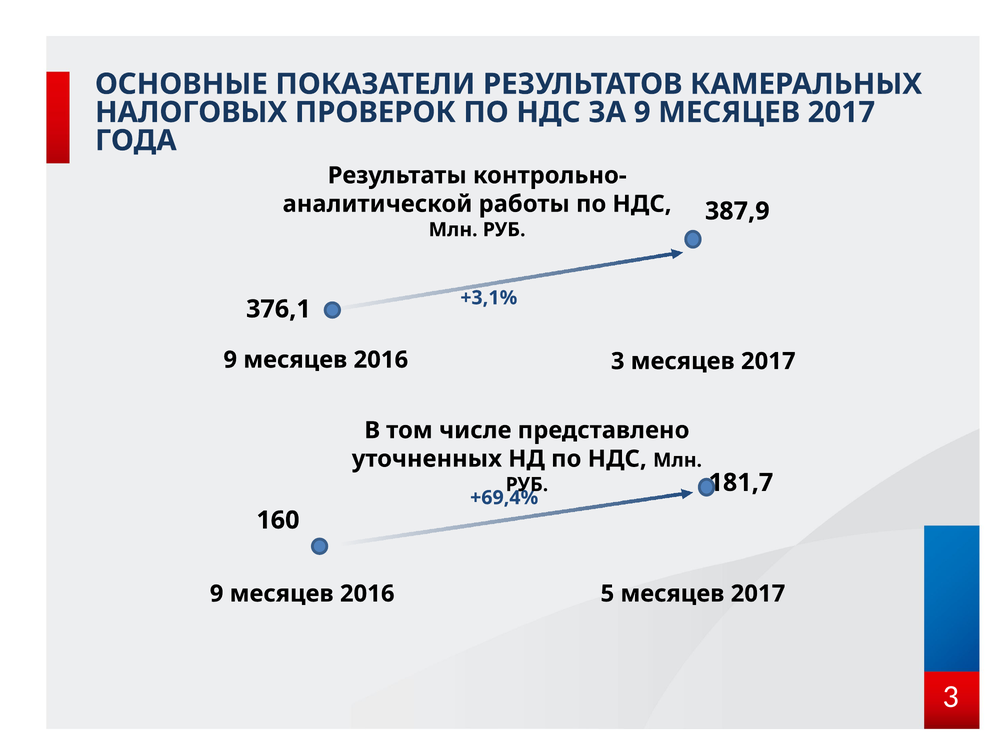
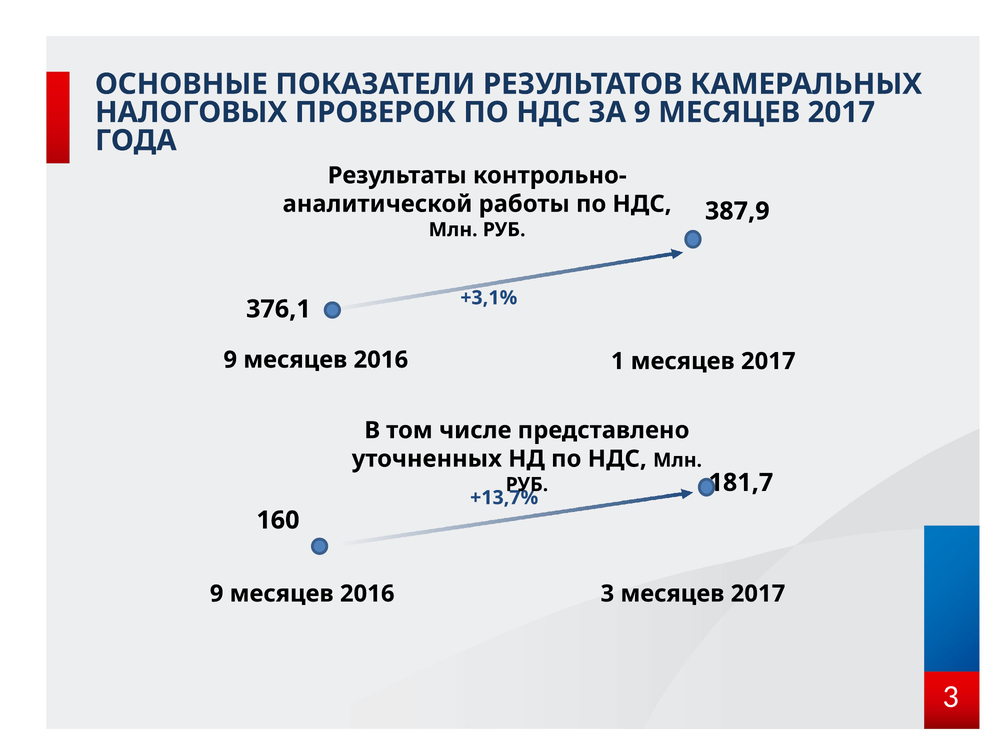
2016 3: 3 -> 1
+69,4%: +69,4% -> +13,7%
2016 5: 5 -> 3
